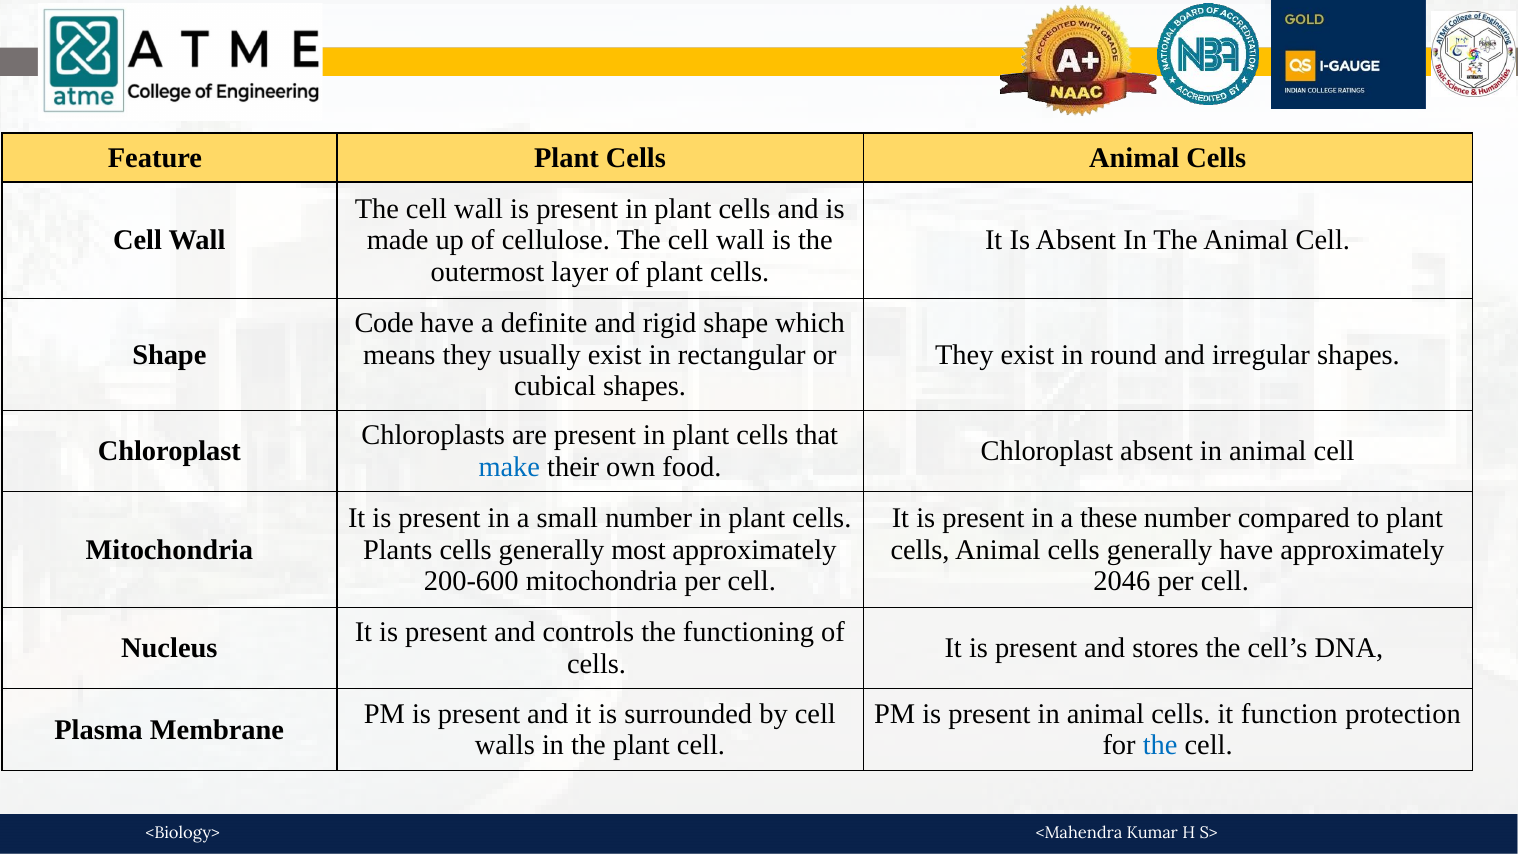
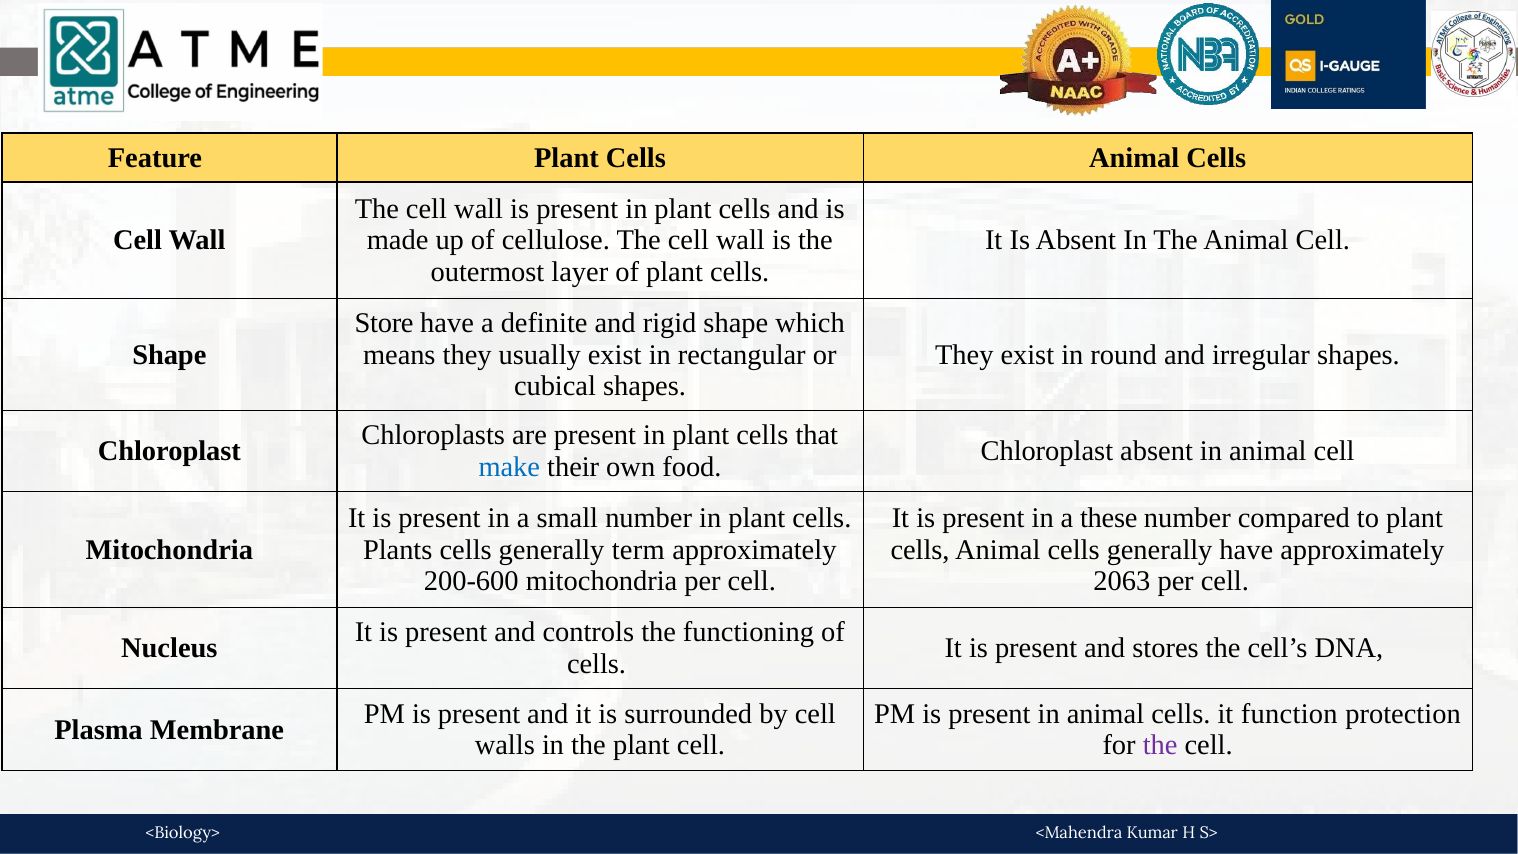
Code: Code -> Store
most: most -> term
2046: 2046 -> 2063
the at (1160, 745) colour: blue -> purple
